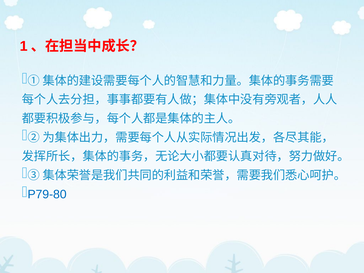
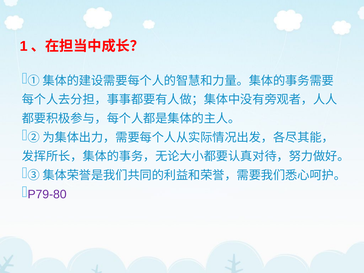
P79-80 colour: blue -> purple
